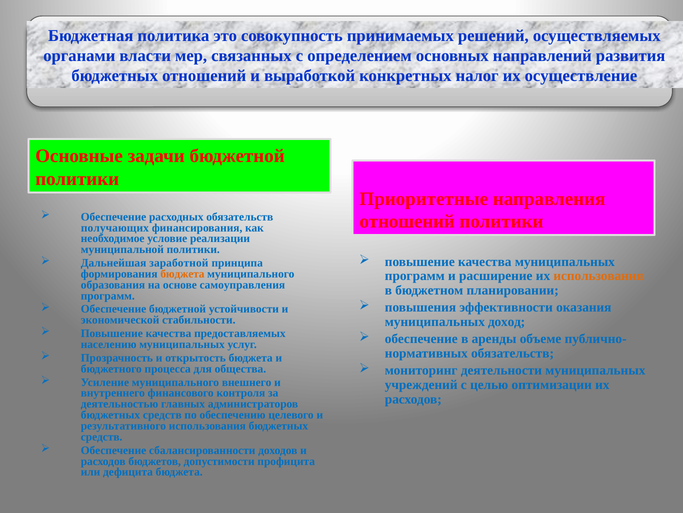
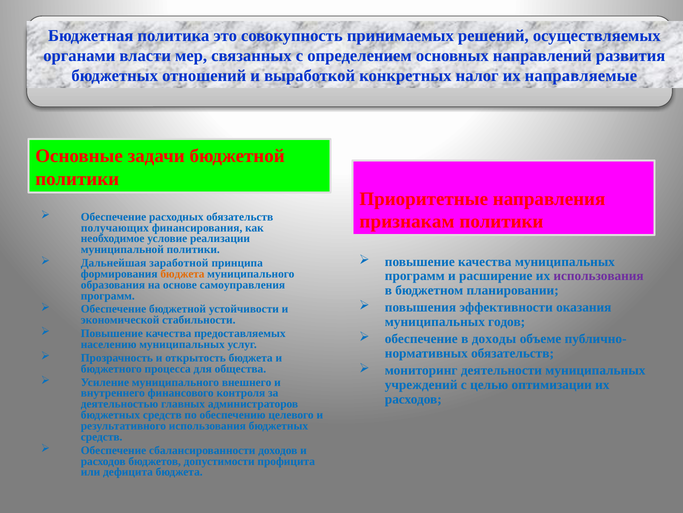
осуществление: осуществление -> направляемые
отношений at (407, 221): отношений -> признакам
использования at (599, 276) colour: orange -> purple
доход: доход -> годов
аренды: аренды -> доходы
